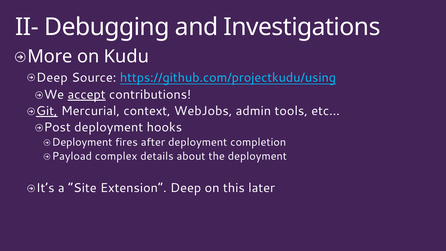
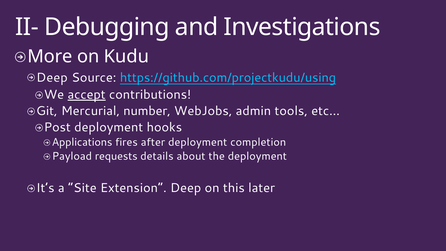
Git underline: present -> none
context: context -> number
Deployment at (82, 142): Deployment -> Applications
complex: complex -> requests
